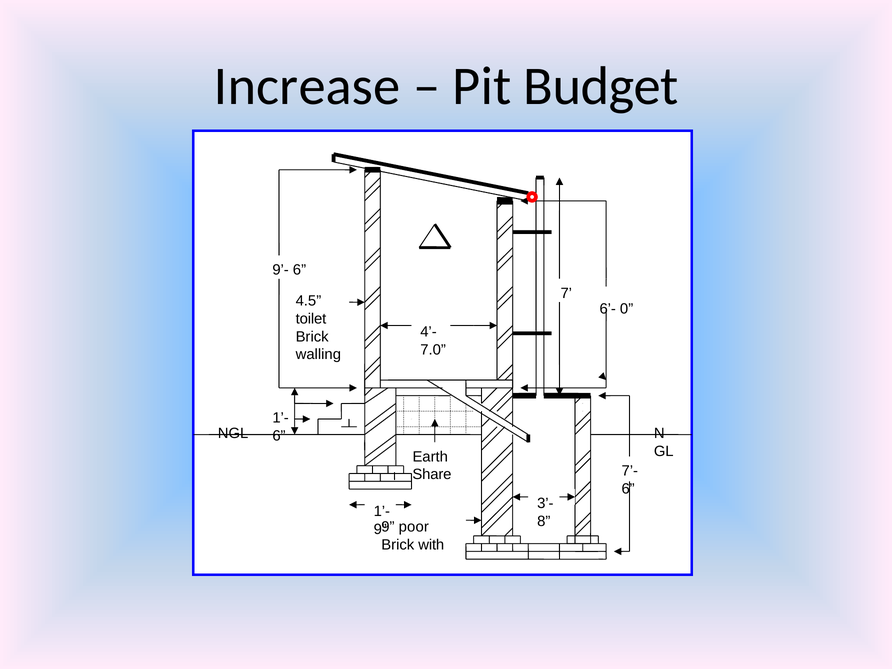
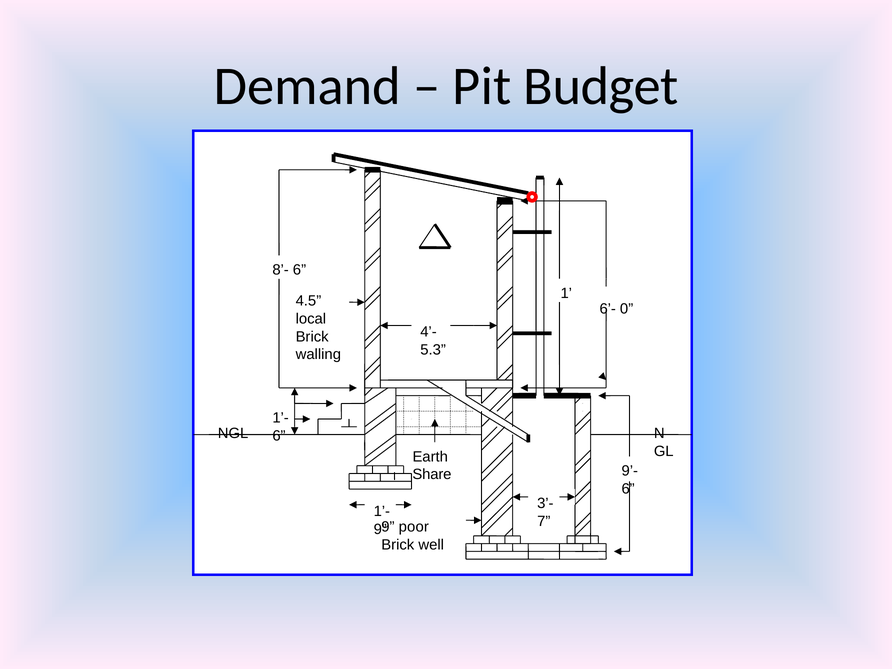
Increase: Increase -> Demand
9’-: 9’- -> 8’-
7: 7 -> 1
toilet: toilet -> local
7.0: 7.0 -> 5.3
7’-: 7’- -> 9’-
8: 8 -> 7
with: with -> well
